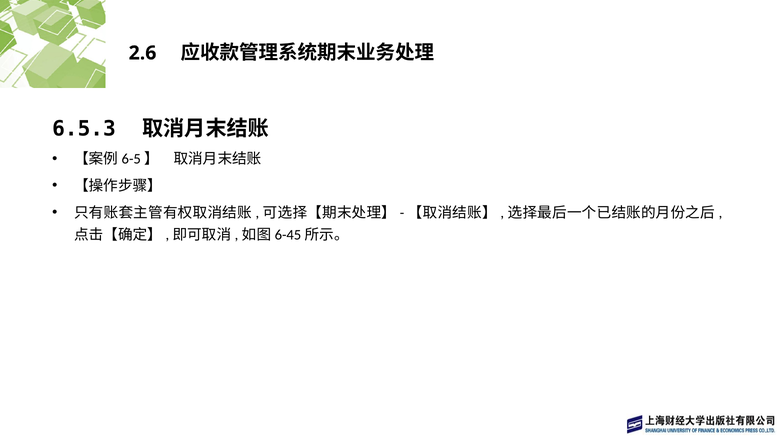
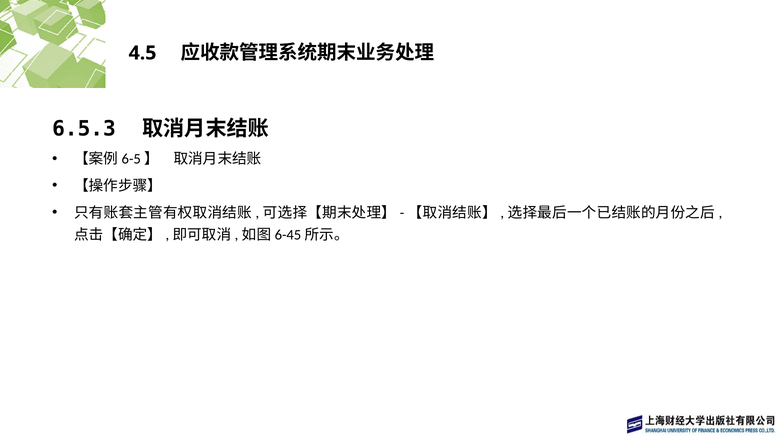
2.6: 2.6 -> 4.5
